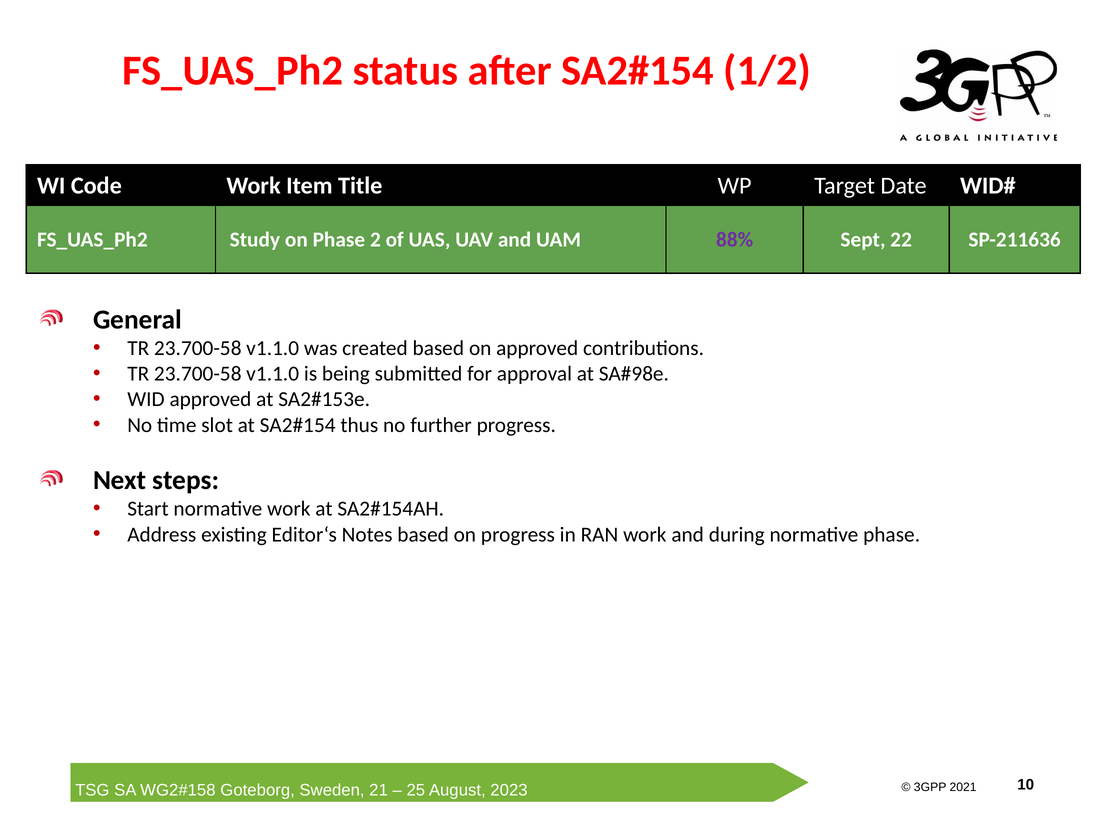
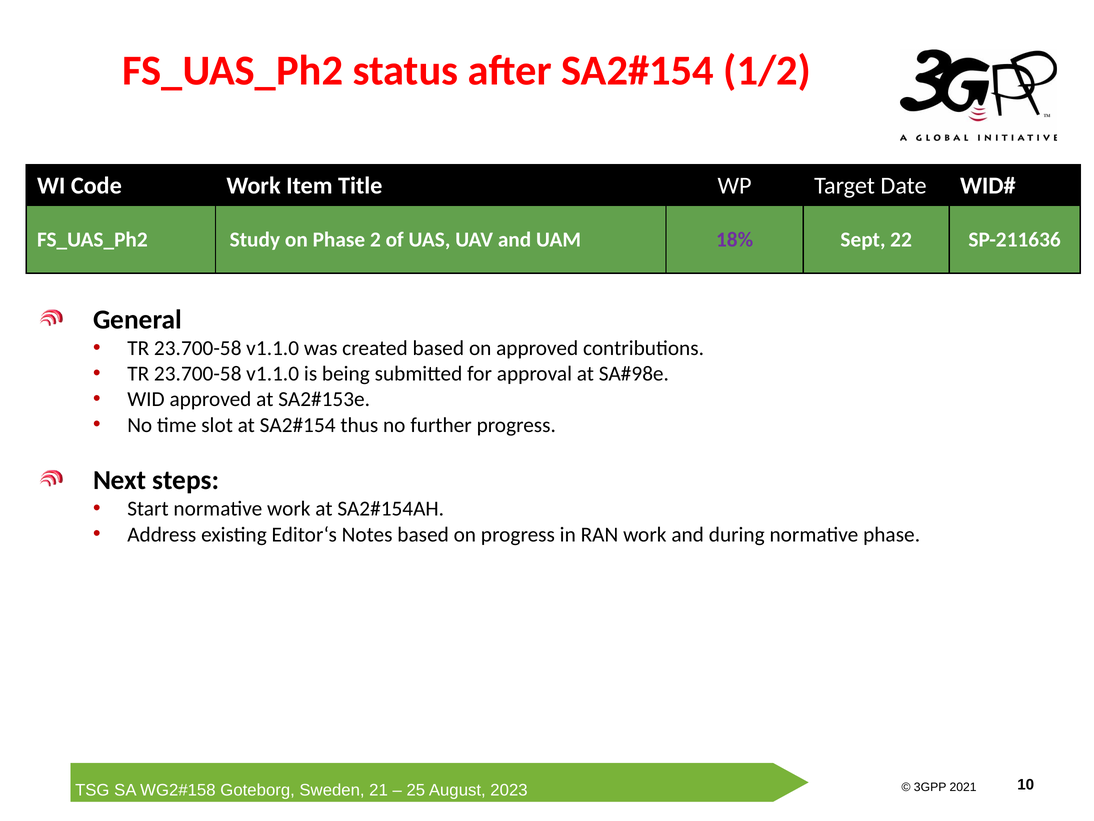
88%: 88% -> 18%
